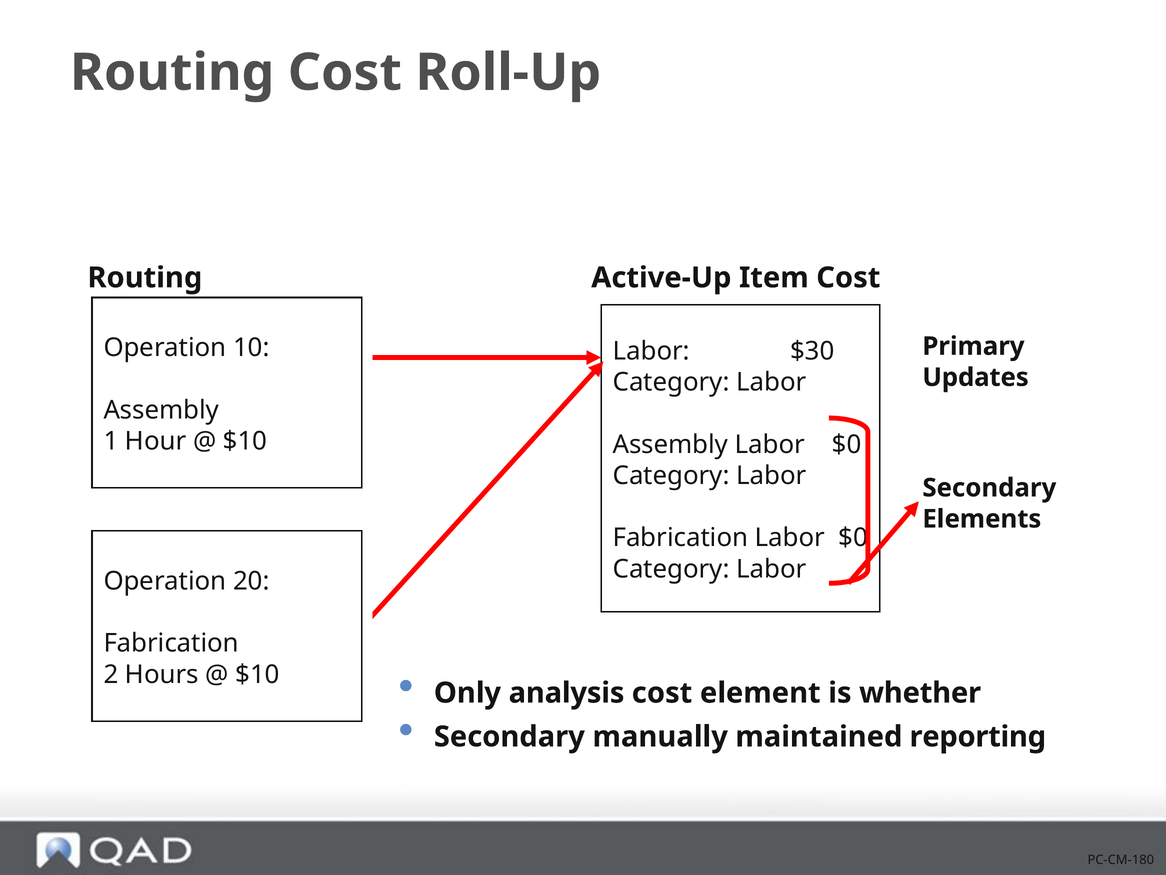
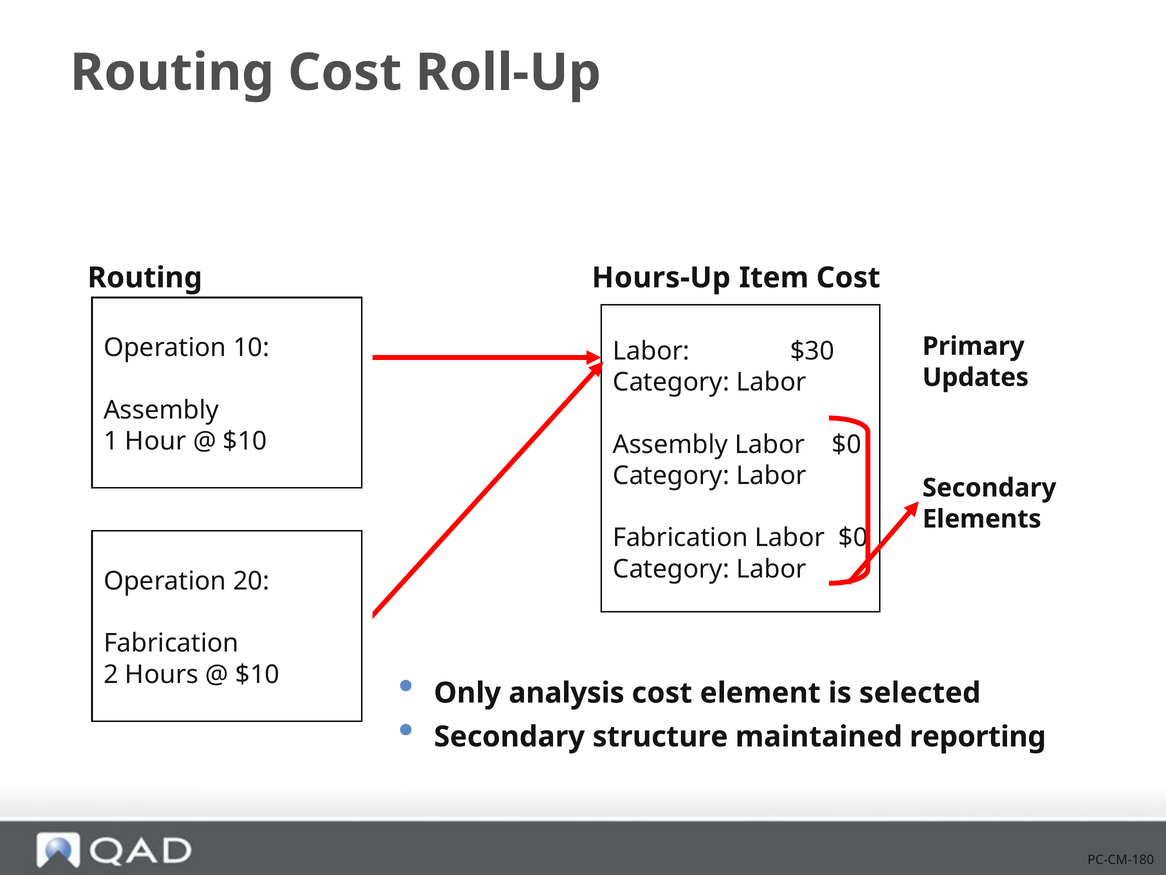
Active-Up: Active-Up -> Hours-Up
whether: whether -> selected
manually: manually -> structure
